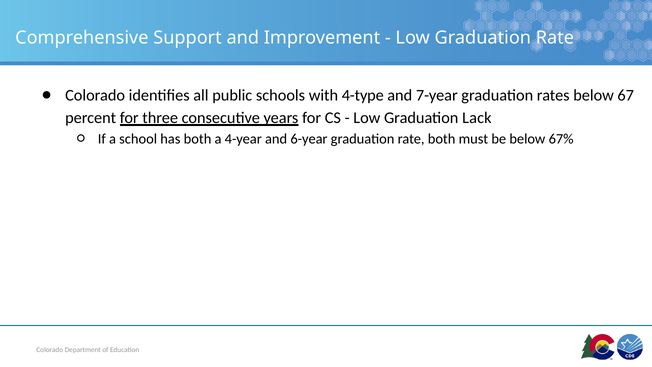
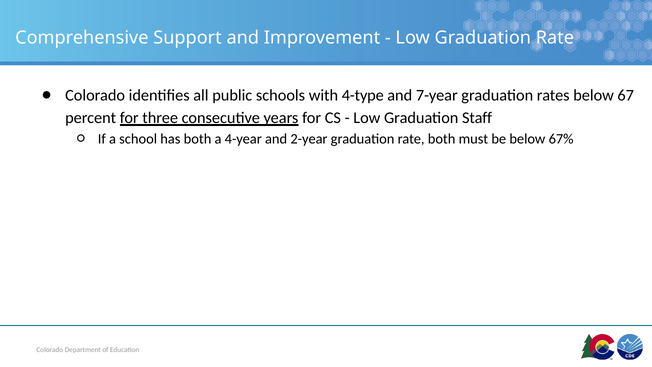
Lack: Lack -> Staff
6-year: 6-year -> 2-year
